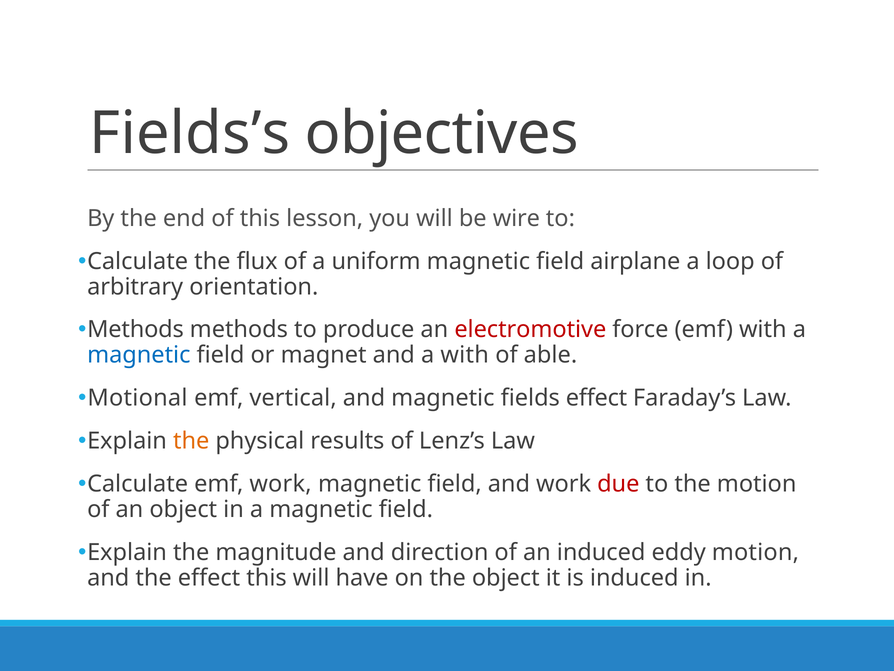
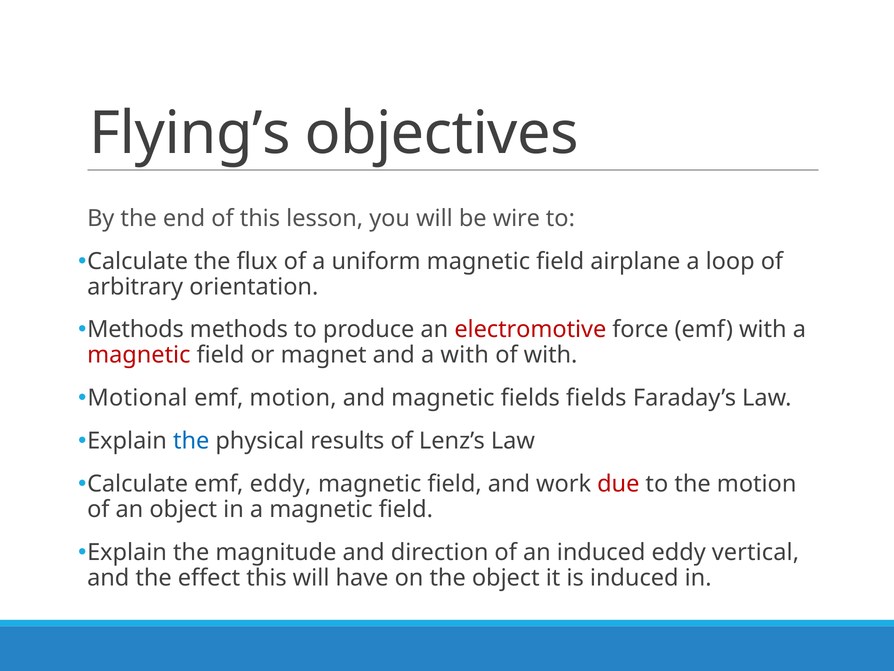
Fields’s: Fields’s -> Flying’s
magnetic at (139, 355) colour: blue -> red
of able: able -> with
emf vertical: vertical -> motion
fields effect: effect -> fields
the at (191, 441) colour: orange -> blue
emf work: work -> eddy
eddy motion: motion -> vertical
